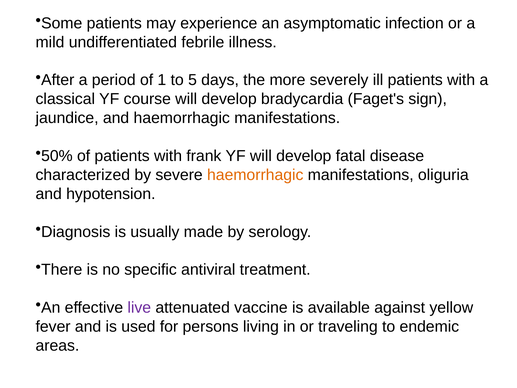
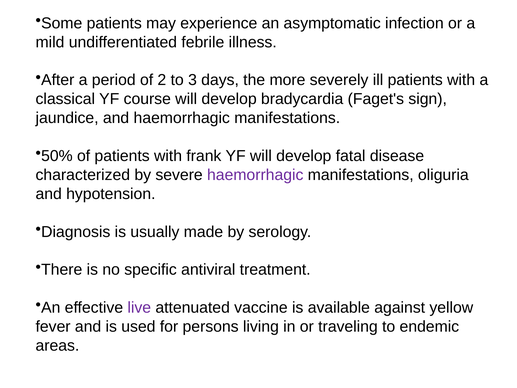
1: 1 -> 2
5: 5 -> 3
haemorrhagic at (255, 175) colour: orange -> purple
